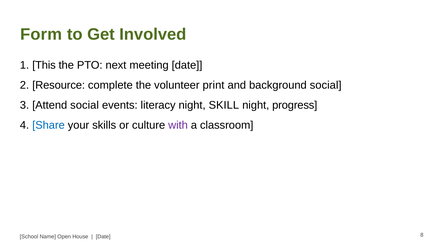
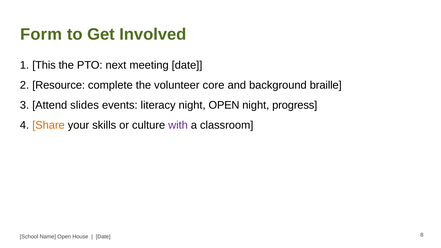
print: print -> core
background social: social -> braille
Attend social: social -> slides
night SKILL: SKILL -> OPEN
Share colour: blue -> orange
